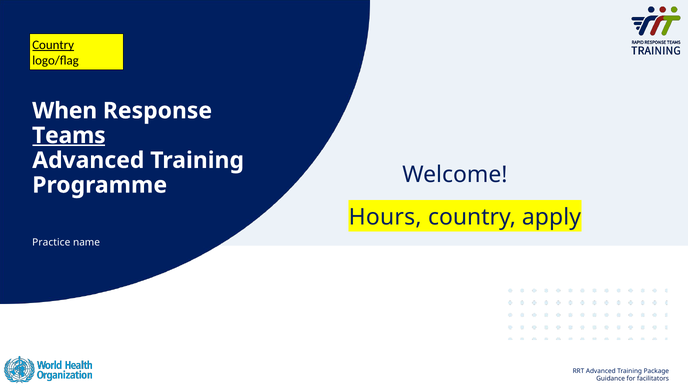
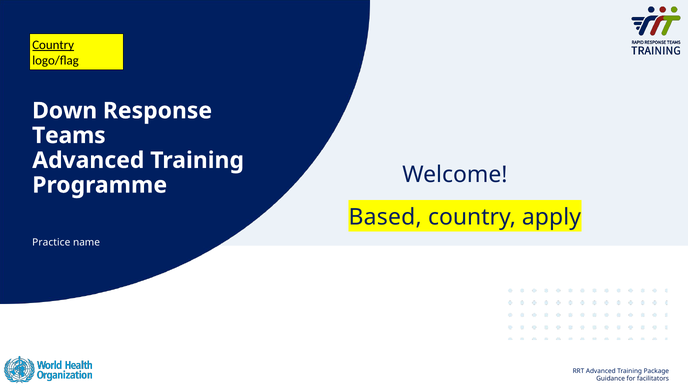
When: When -> Down
Teams underline: present -> none
Hours: Hours -> Based
